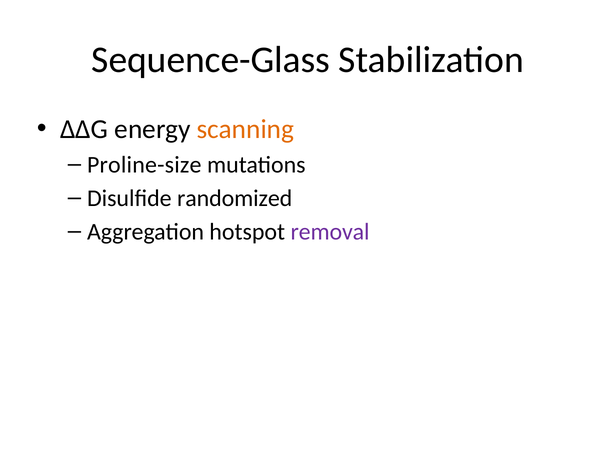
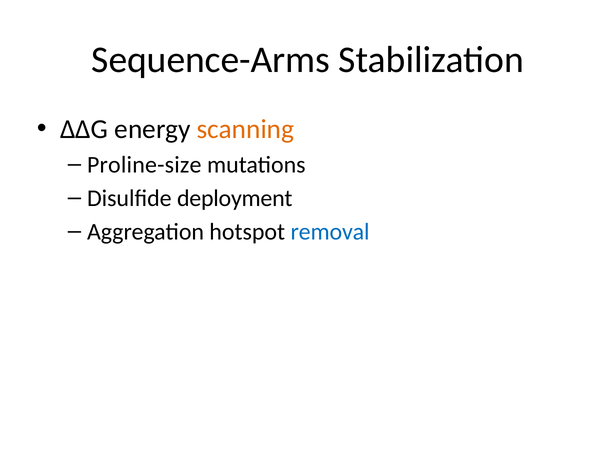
Sequence-Glass: Sequence-Glass -> Sequence-Arms
randomized: randomized -> deployment
removal colour: purple -> blue
